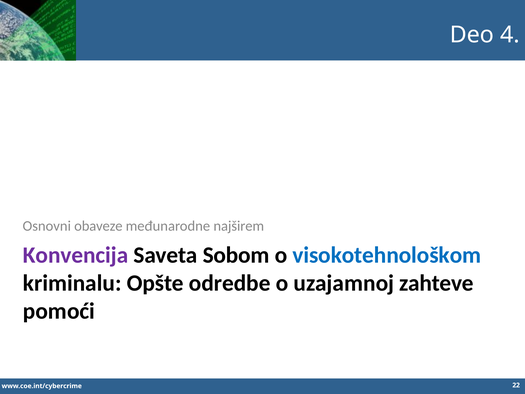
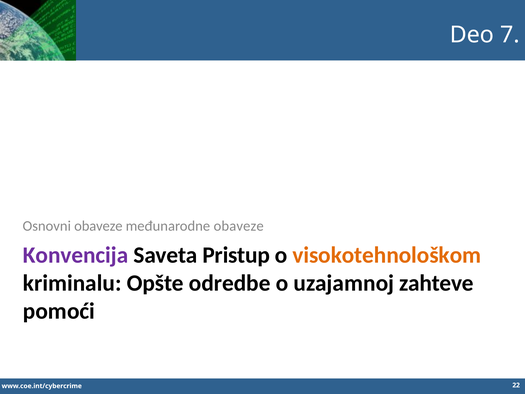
4: 4 -> 7
međunarodne najširem: najširem -> obaveze
Sobom: Sobom -> Pristup
visokotehnološkom colour: blue -> orange
